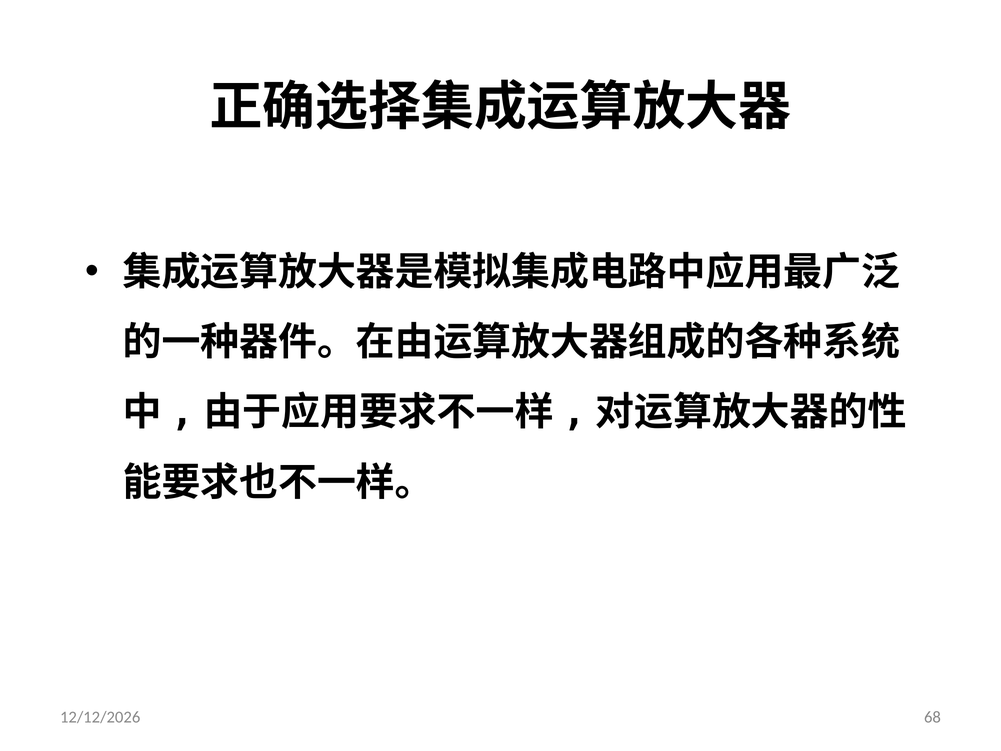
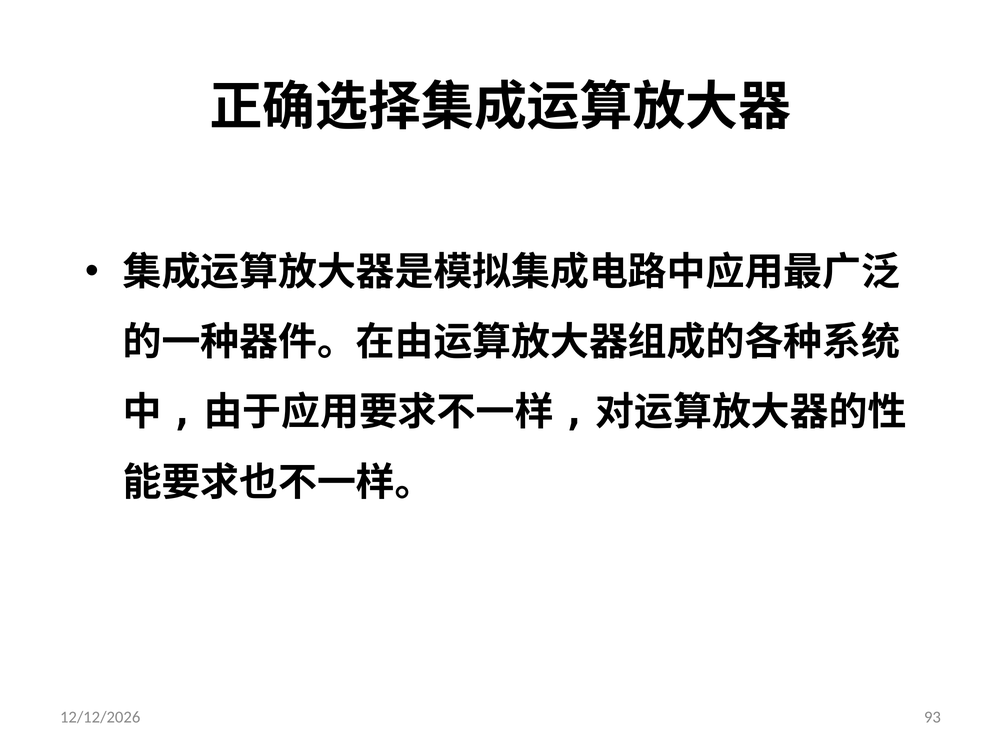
68: 68 -> 93
